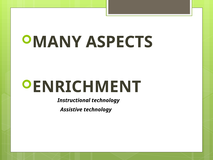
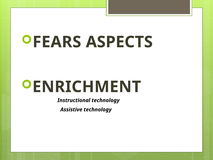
MANY: MANY -> FEARS
